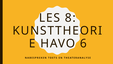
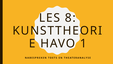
6: 6 -> 1
